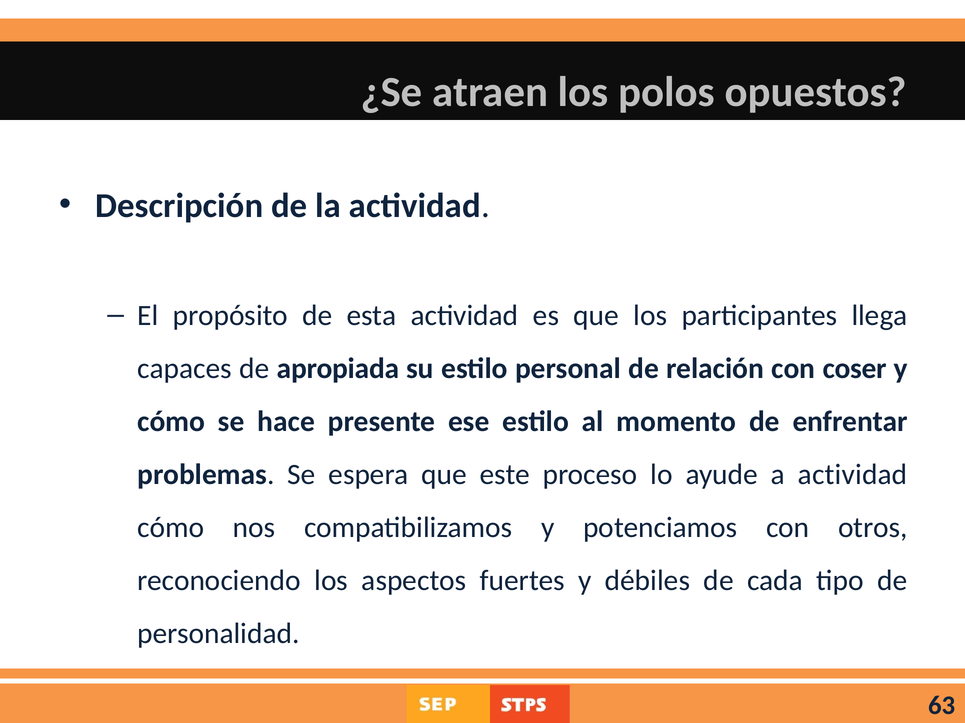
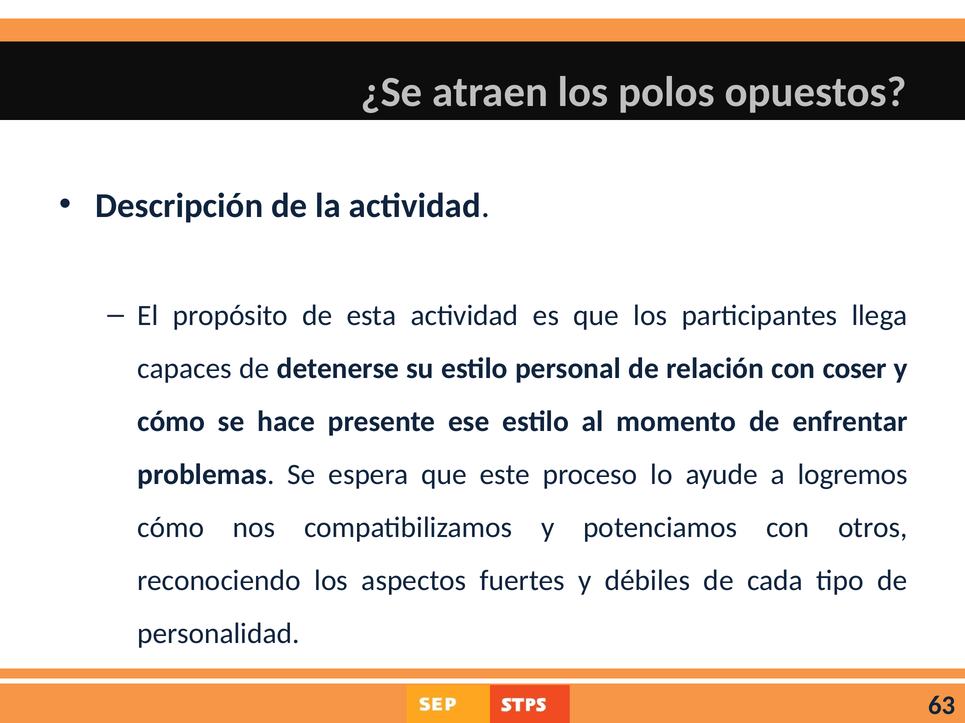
apropiada: apropiada -> detenerse
a actividad: actividad -> logremos
